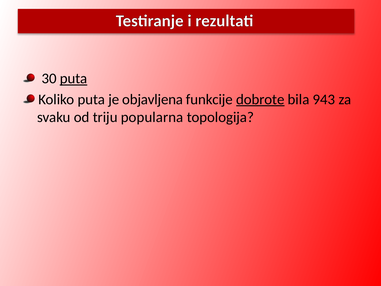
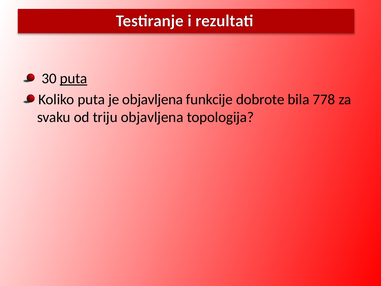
dobrote underline: present -> none
943: 943 -> 778
triju popularna: popularna -> objavljena
